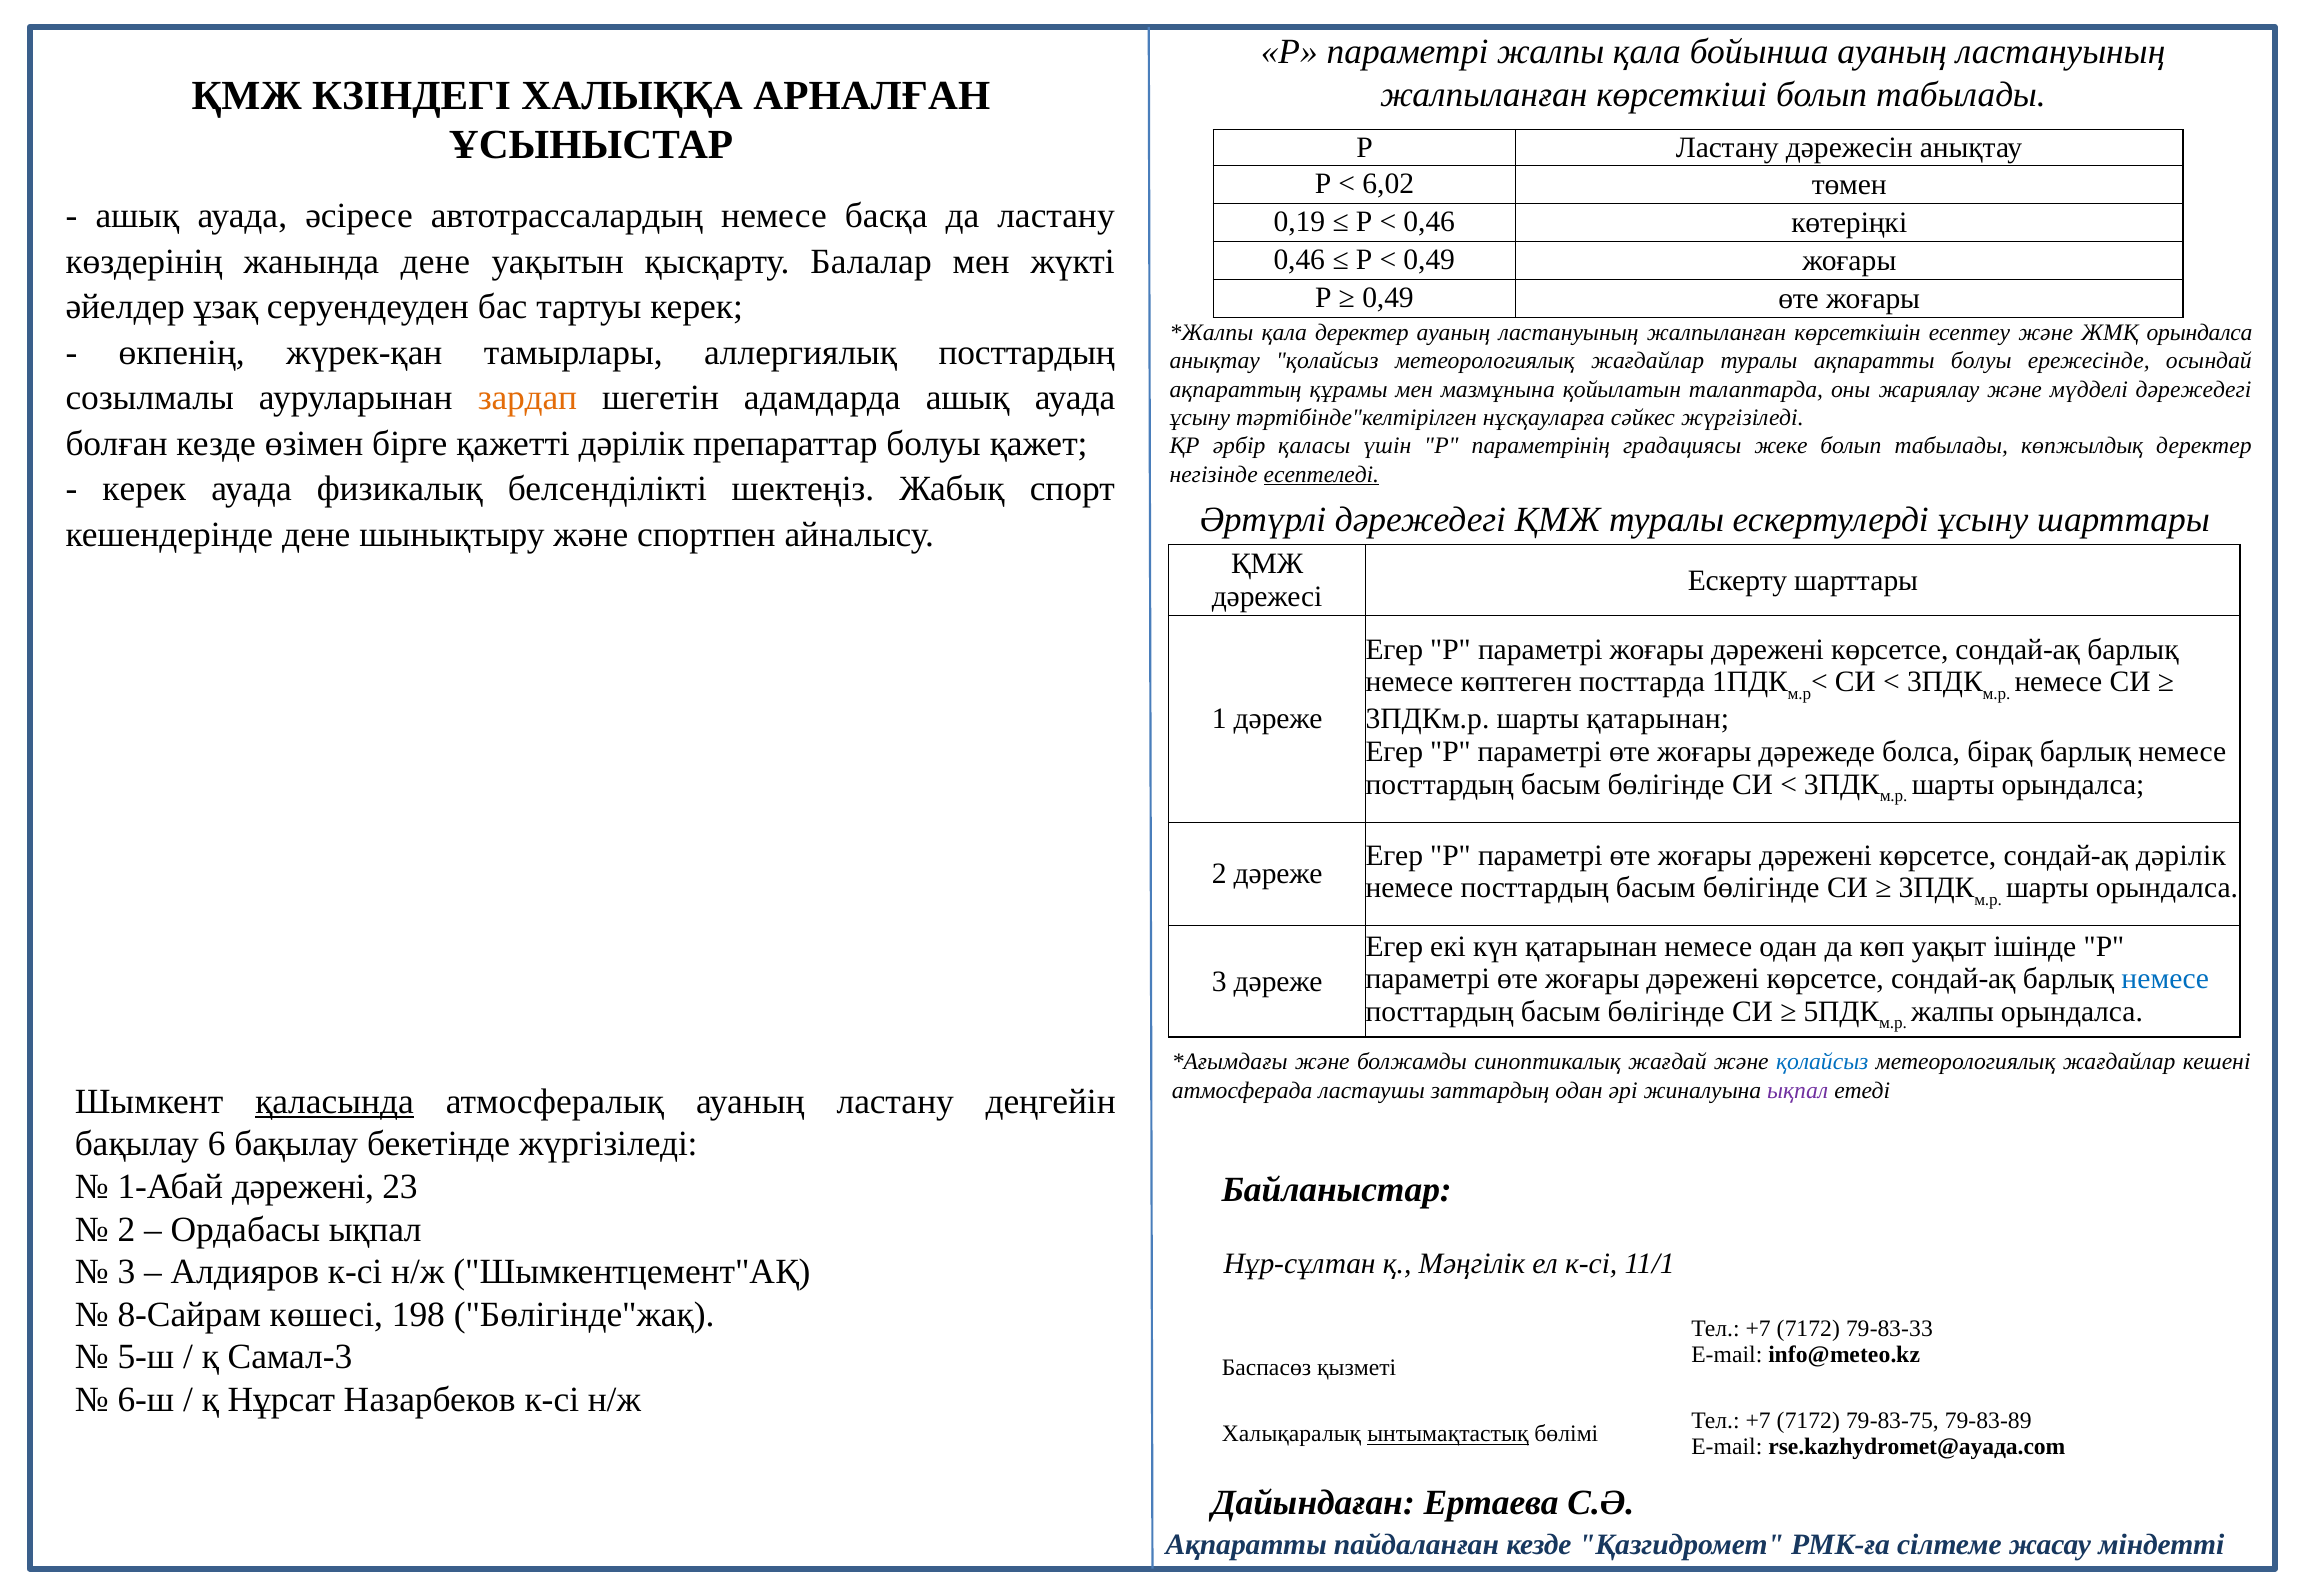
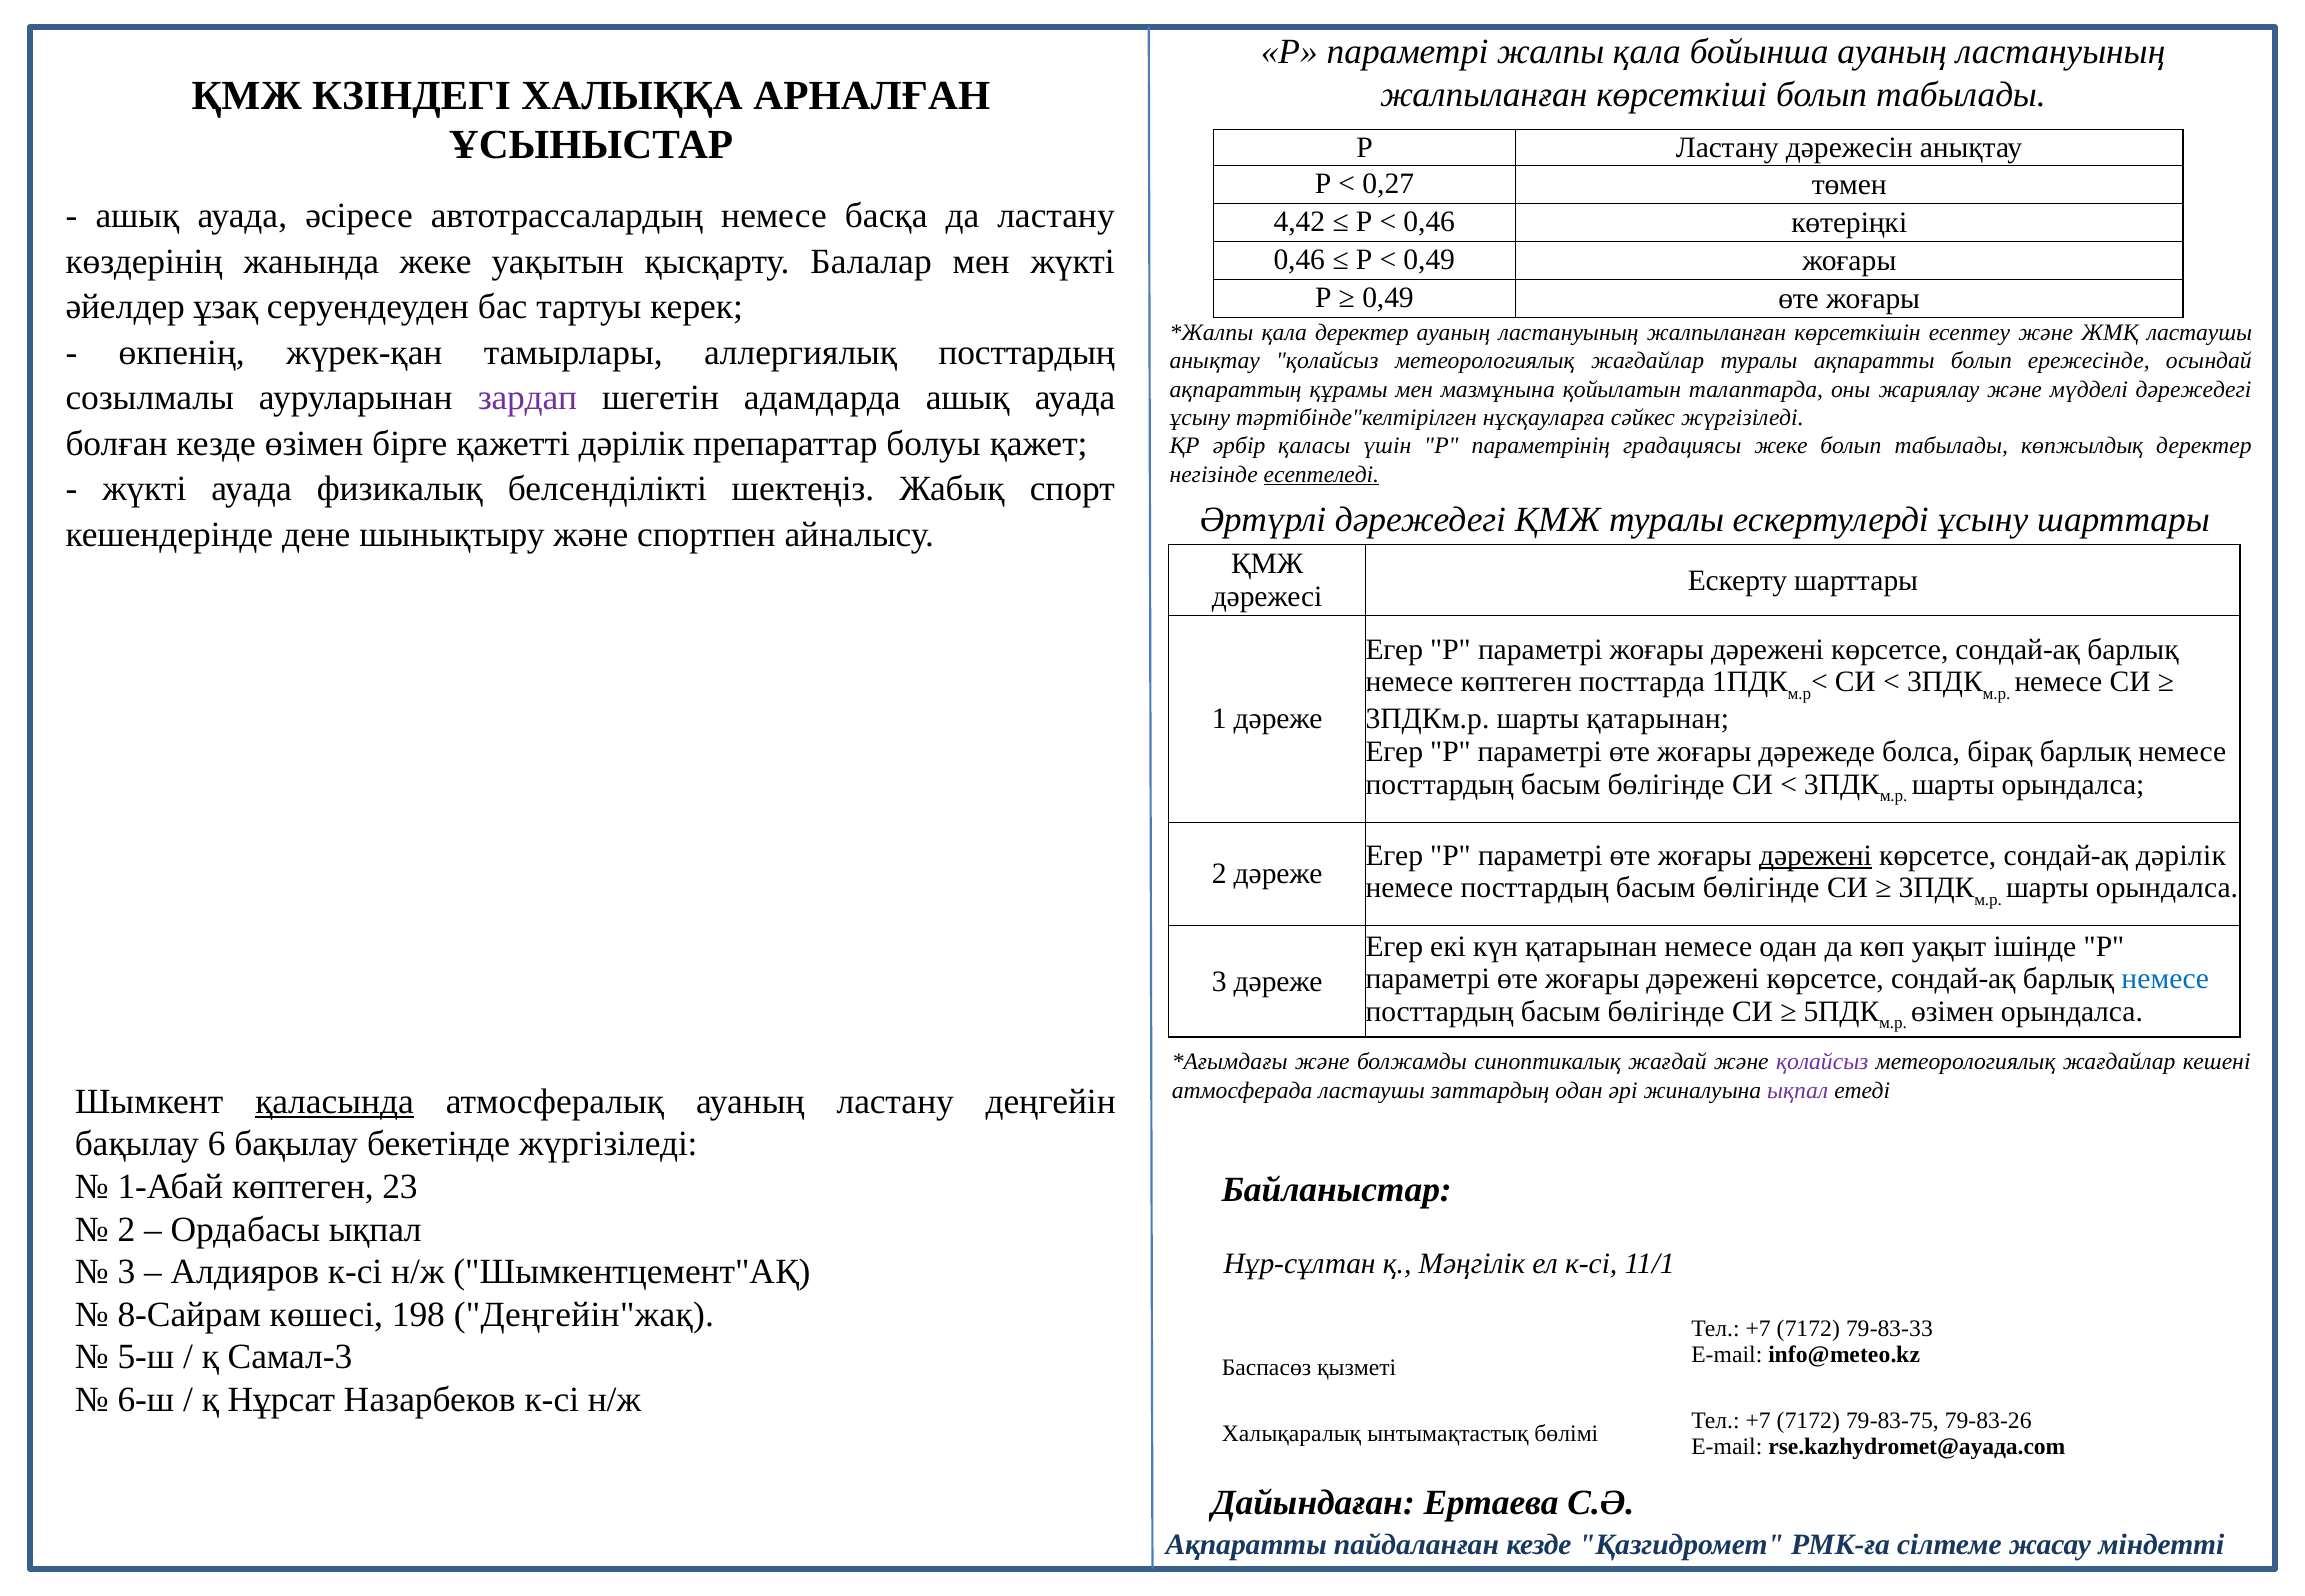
6,02: 6,02 -> 0,27
0,19: 0,19 -> 4,42
жанында дене: дене -> жеке
ЖМҚ орындалса: орындалса -> ластаушы
ақпаратты болуы: болуы -> болып
зардап colour: orange -> purple
керек at (144, 489): керек -> жүкті
дәрежені at (1816, 855) underline: none -> present
жалпы at (1953, 1012): жалпы -> өзімен
қолайсыз at (1822, 1062) colour: blue -> purple
1-Абай дәрежені: дәрежені -> көптеген
Бөлігінде"жақ: Бөлігінде"жақ -> Деңгейін"жақ
79-83-89: 79-83-89 -> 79-83-26
ынтымақтастық underline: present -> none
